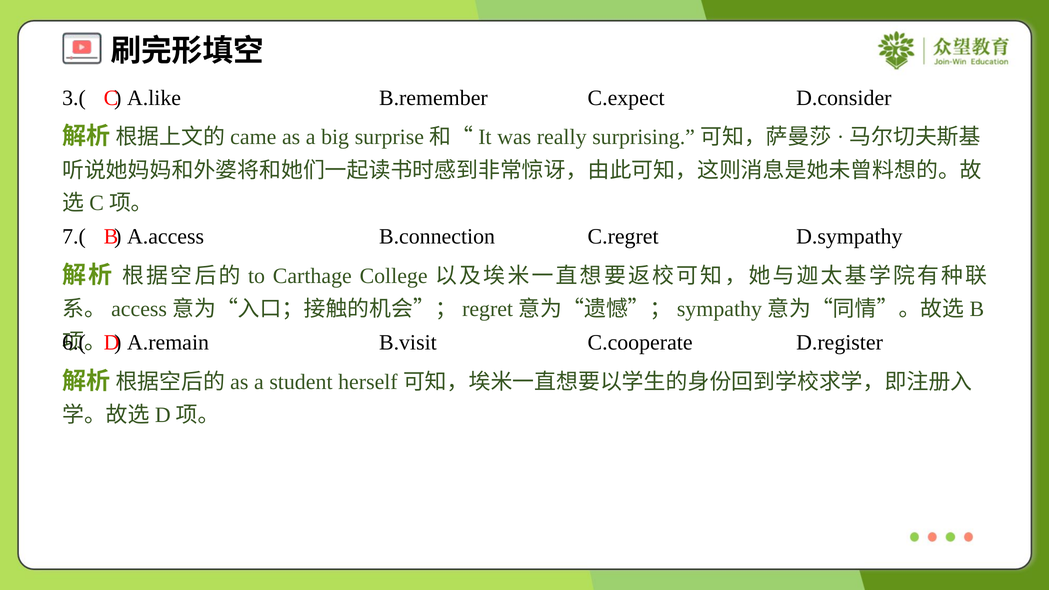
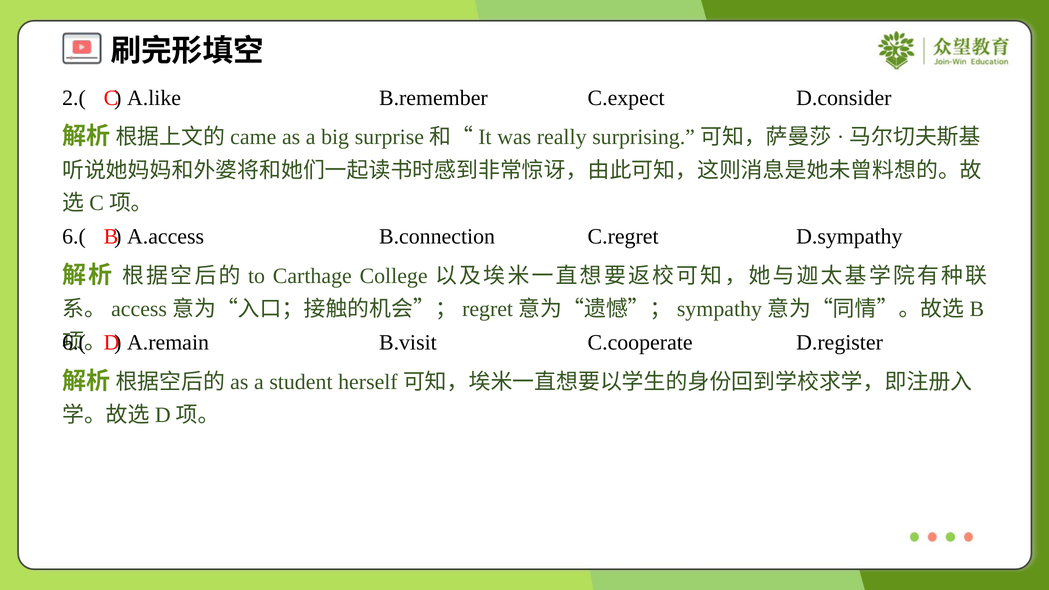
3.(: 3.( -> 2.(
7.( at (74, 237): 7.( -> 6.(
